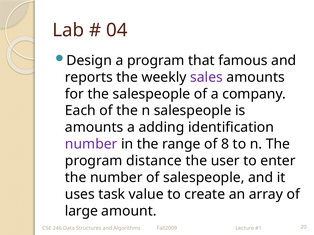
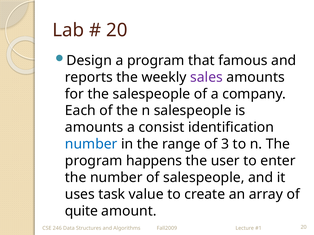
04 at (117, 30): 04 -> 20
adding: adding -> consist
number at (91, 144) colour: purple -> blue
8: 8 -> 3
distance: distance -> happens
large: large -> quite
